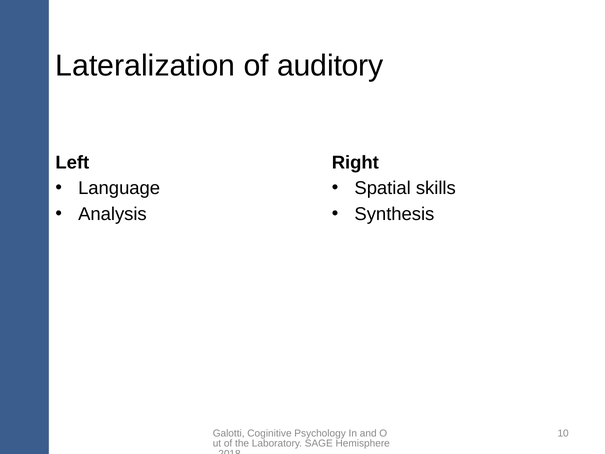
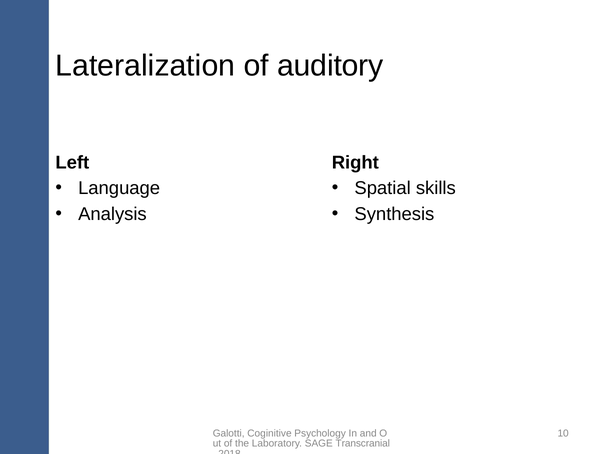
Hemisphere: Hemisphere -> Transcranial
